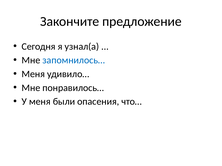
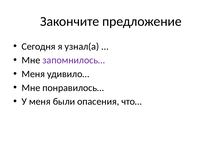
запомнилось… colour: blue -> purple
